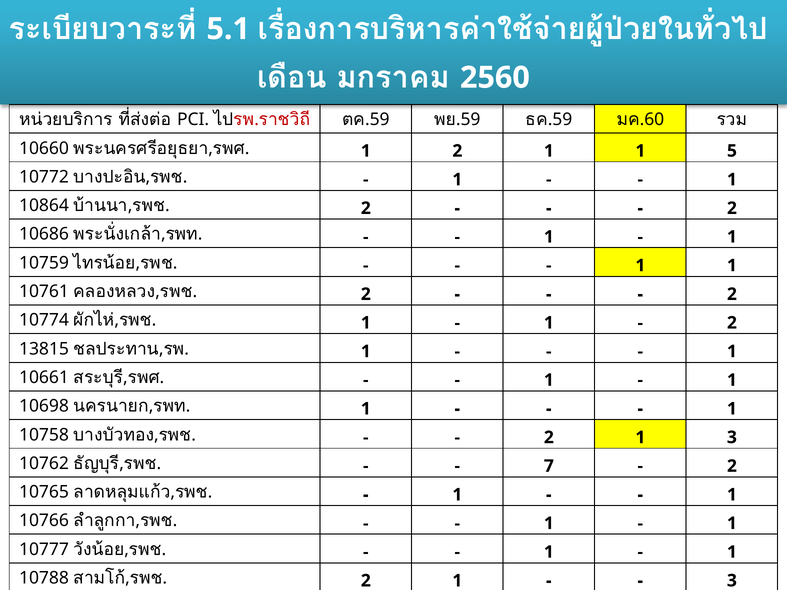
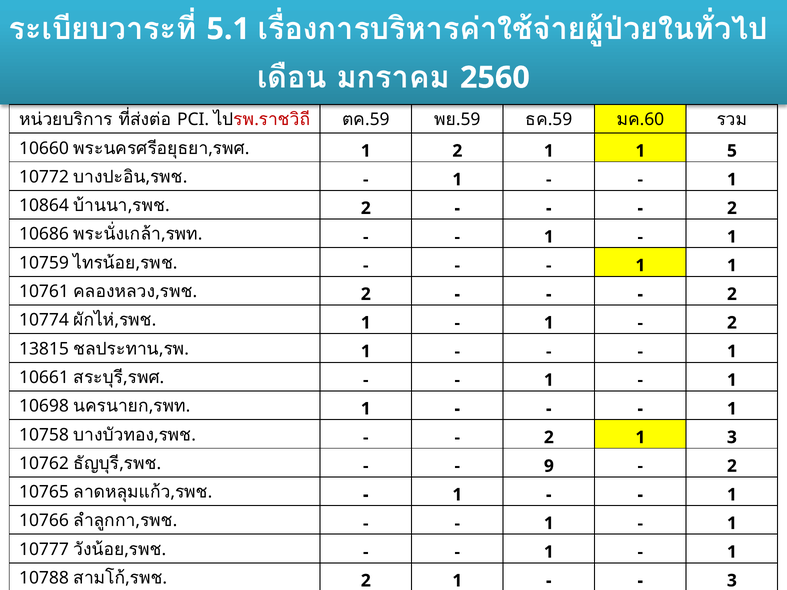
7: 7 -> 9
